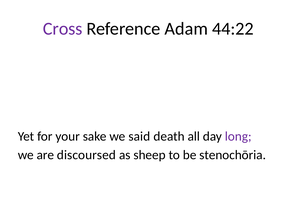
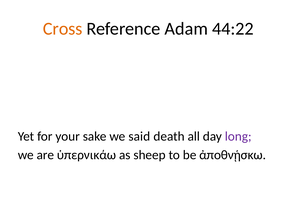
Cross colour: purple -> orange
discoursed: discoursed -> ὑπερνικάω
stenochōria: stenochōria -> ἀποθνῄσκω
